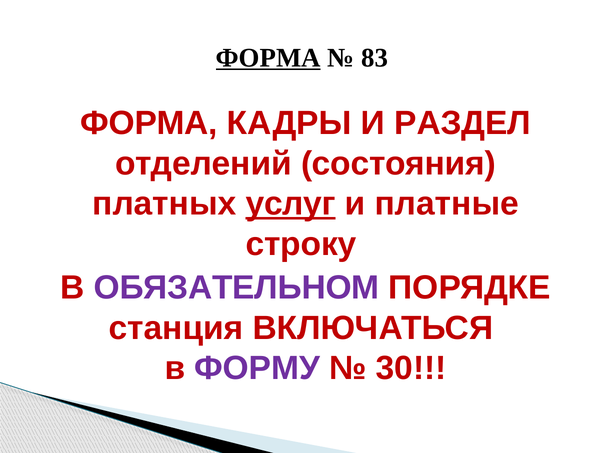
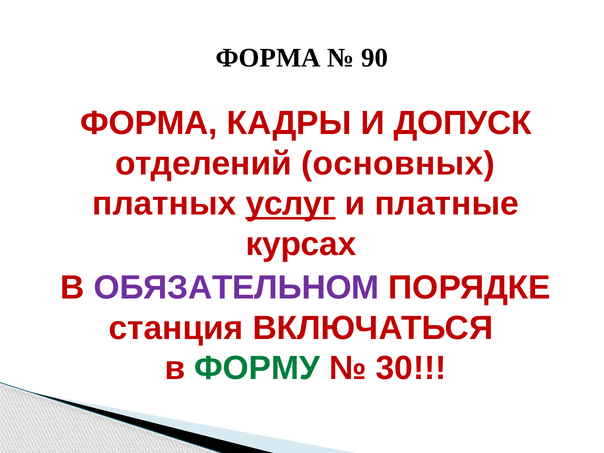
ФОРМА at (268, 58) underline: present -> none
83: 83 -> 90
РАЗДЕЛ: РАЗДЕЛ -> ДОПУСК
состояния: состояния -> основных
строку: строку -> курсах
ФОРМУ colour: purple -> green
